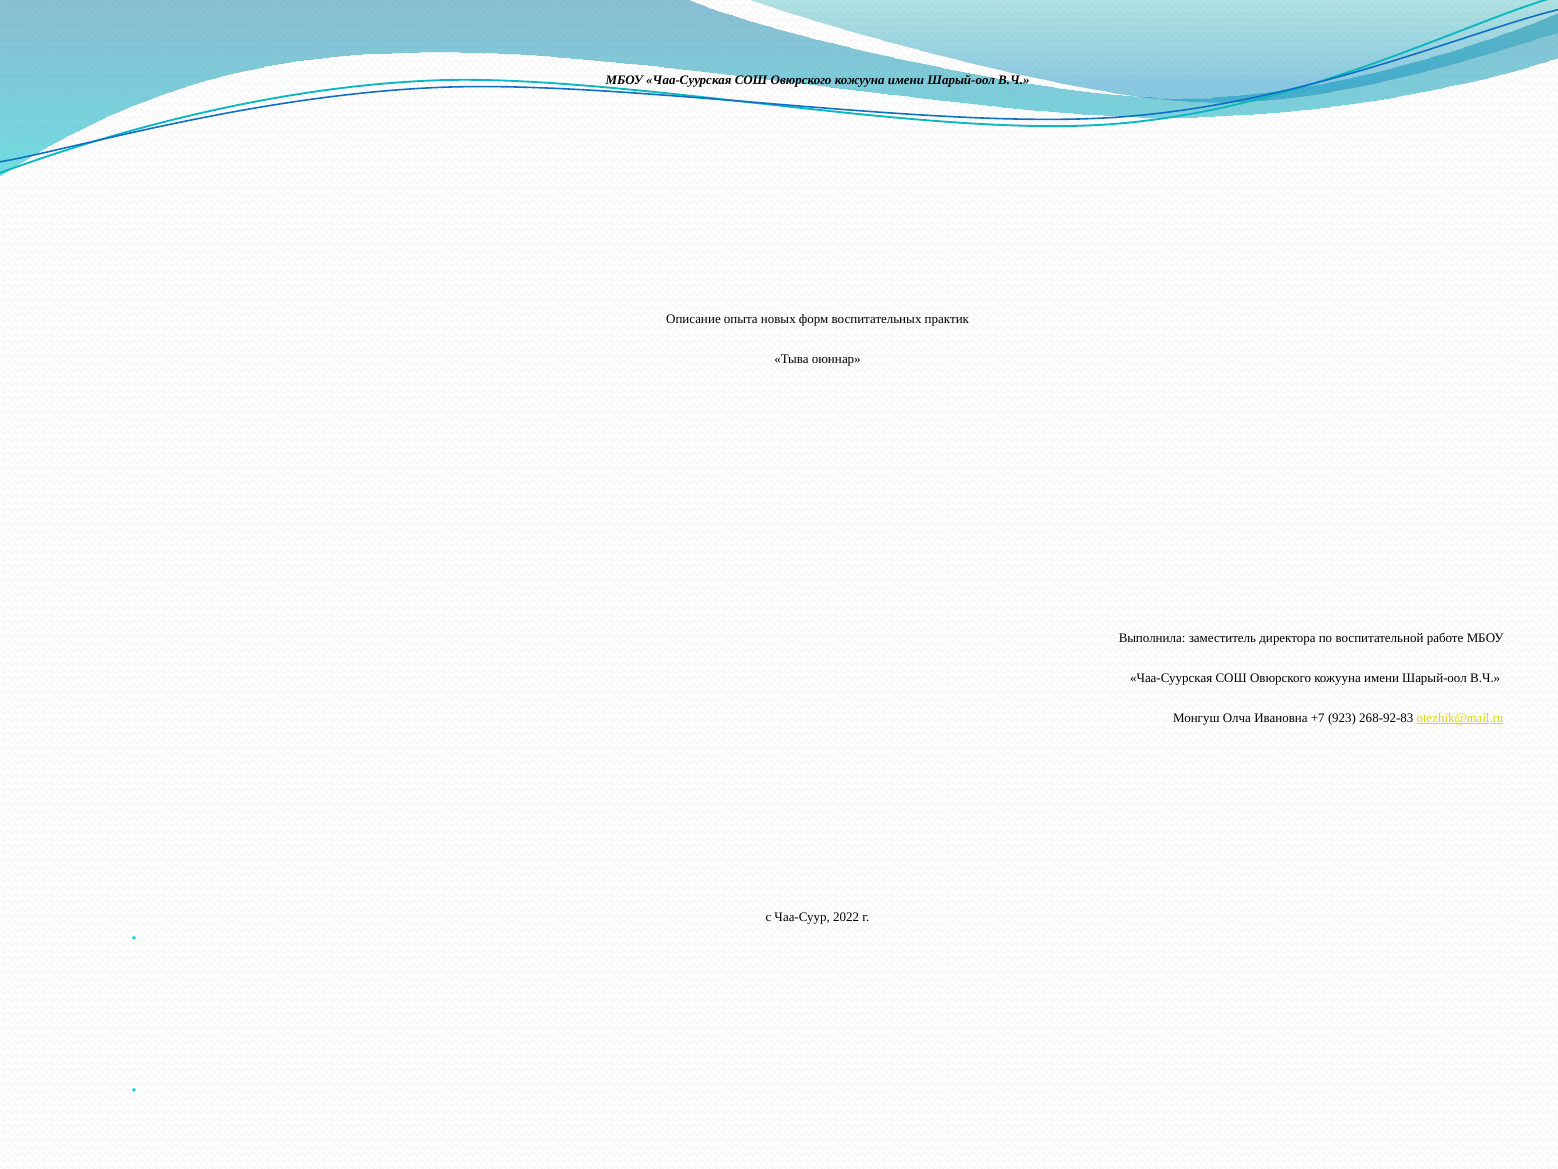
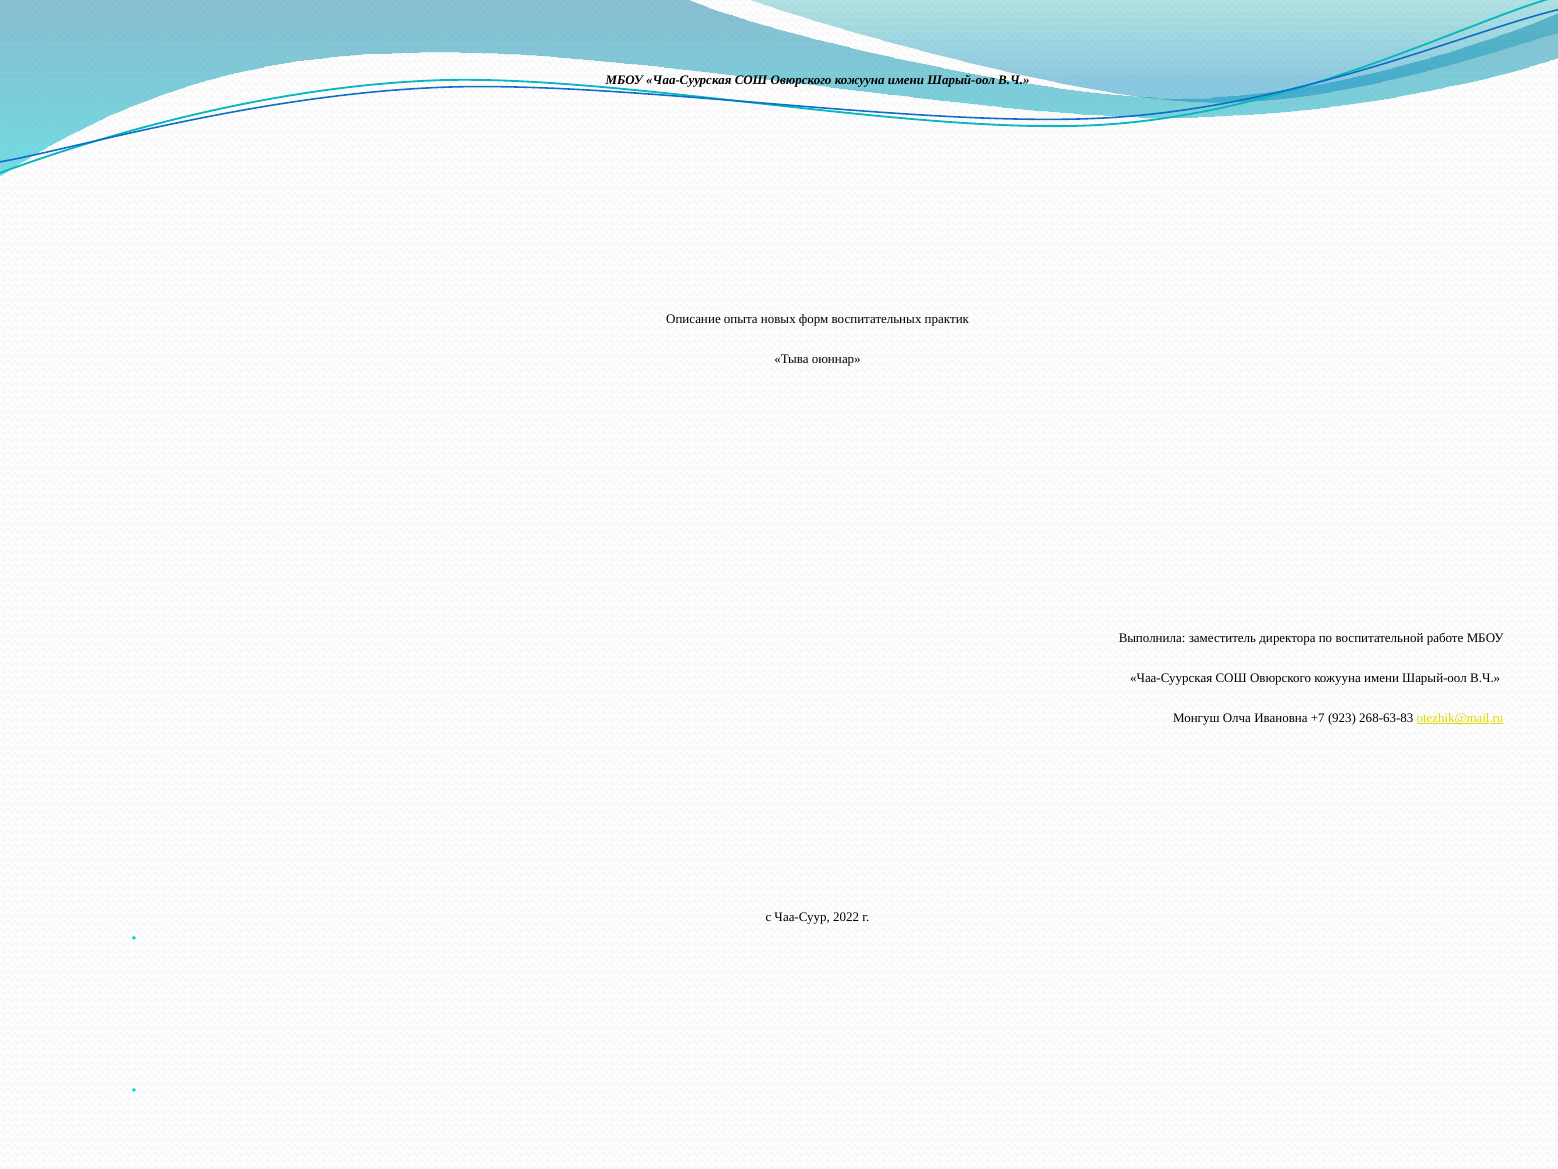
268-92-83: 268-92-83 -> 268-63-83
